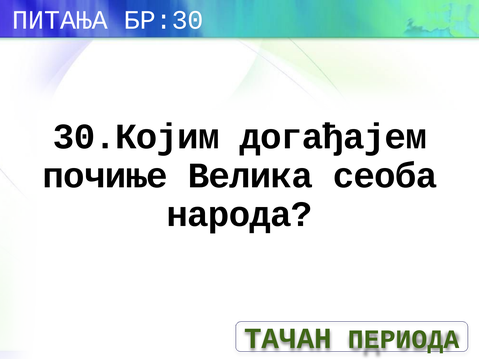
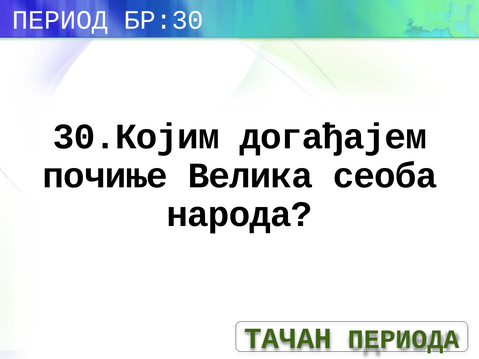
ПИТАЊА: ПИТАЊА -> ПЕРИОД
